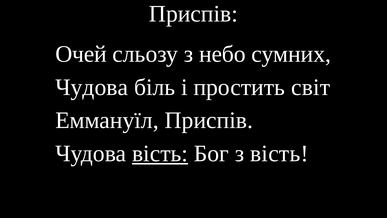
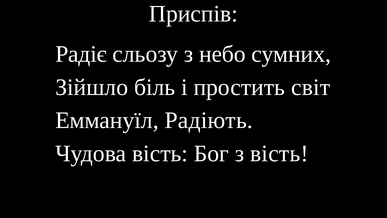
Очей: Очей -> Радіє
Чудова at (92, 87): Чудова -> Зійшло
Еммануїл Приспів: Приспів -> Радіють
вість at (160, 153) underline: present -> none
